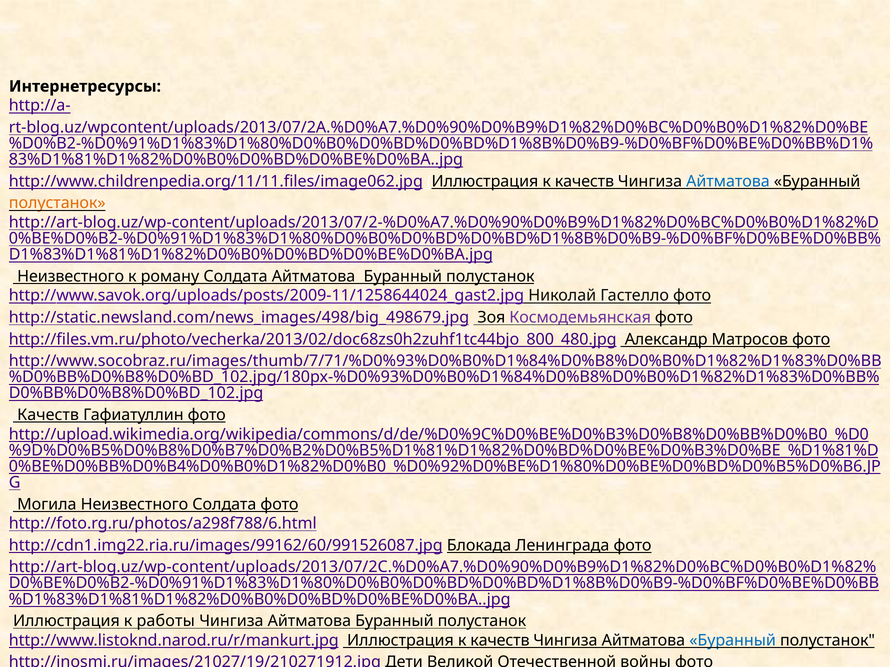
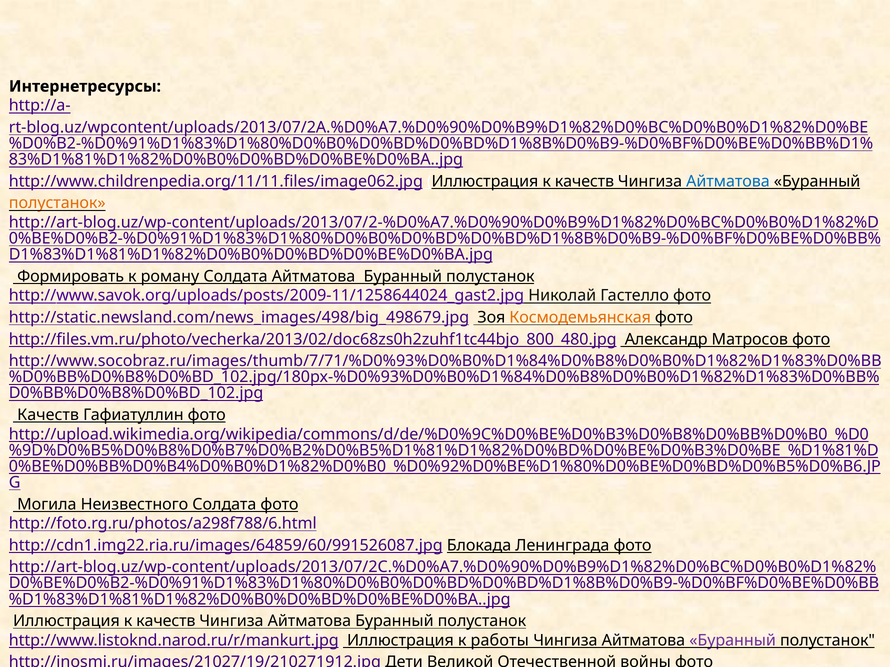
Неизвестного at (71, 277): Неизвестного -> Формировать
Космодемьянская colour: purple -> orange
http://cdn1.img22.ria.ru/images/99162/60/991526087.jpg: http://cdn1.img22.ria.ru/images/99162/60/991526087.jpg -> http://cdn1.img22.ria.ru/images/64859/60/991526087.jpg
работы at (166, 621): работы -> качеств
http://www.listoknd.narod.ru/r/mankurt.jpg Иллюстрация к качеств: качеств -> работы
Буранный at (733, 641) colour: blue -> purple
